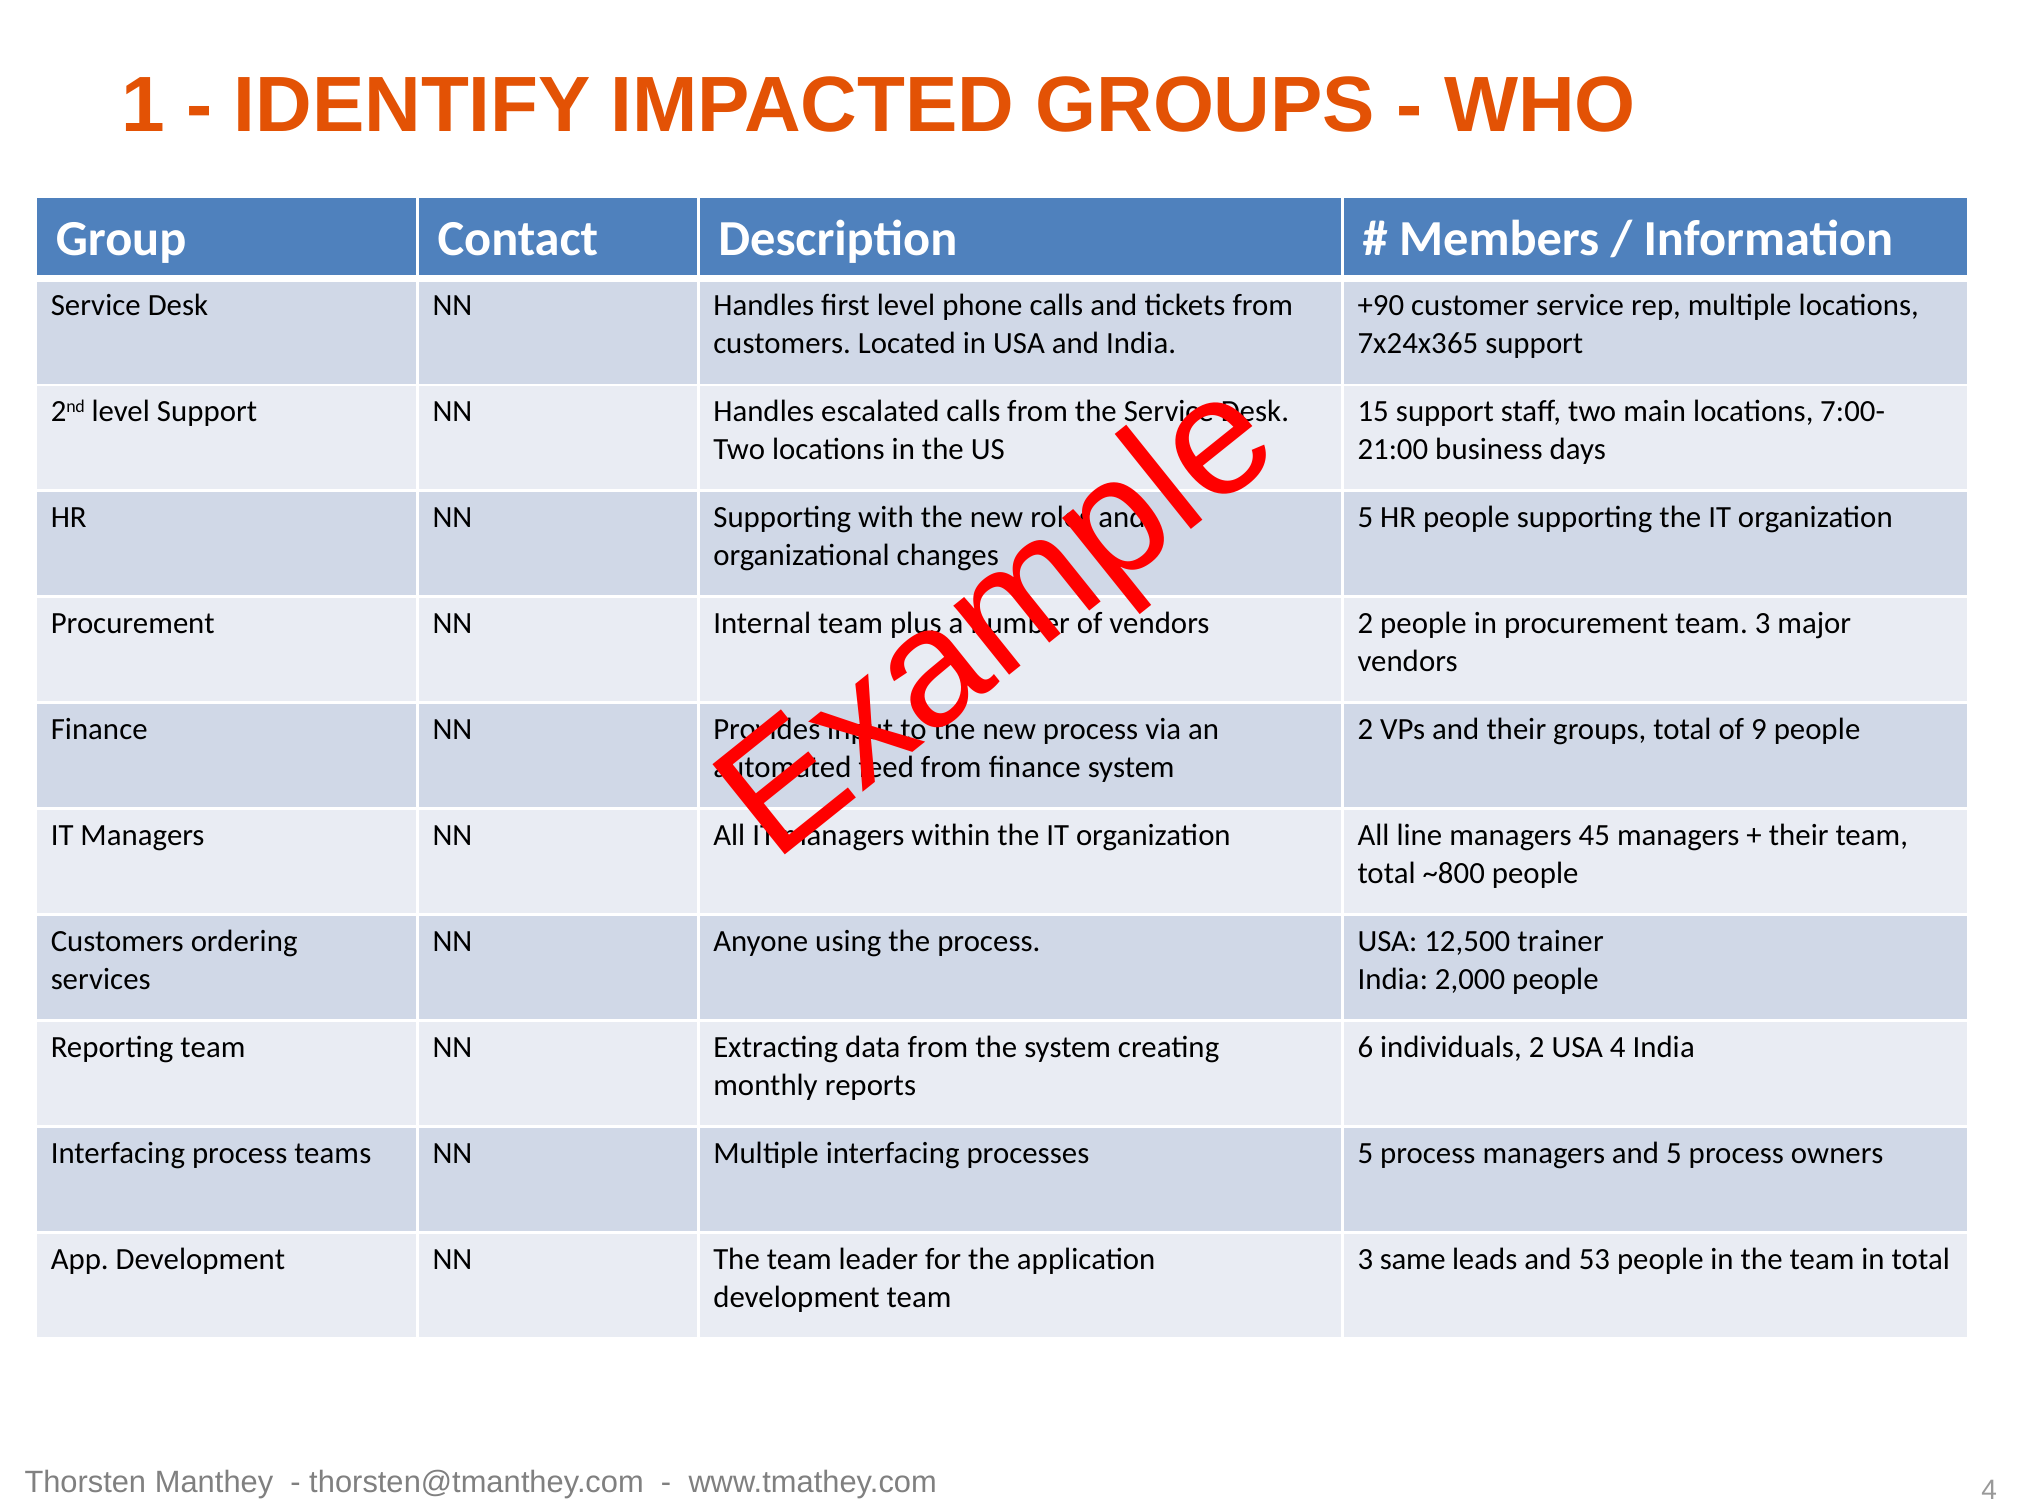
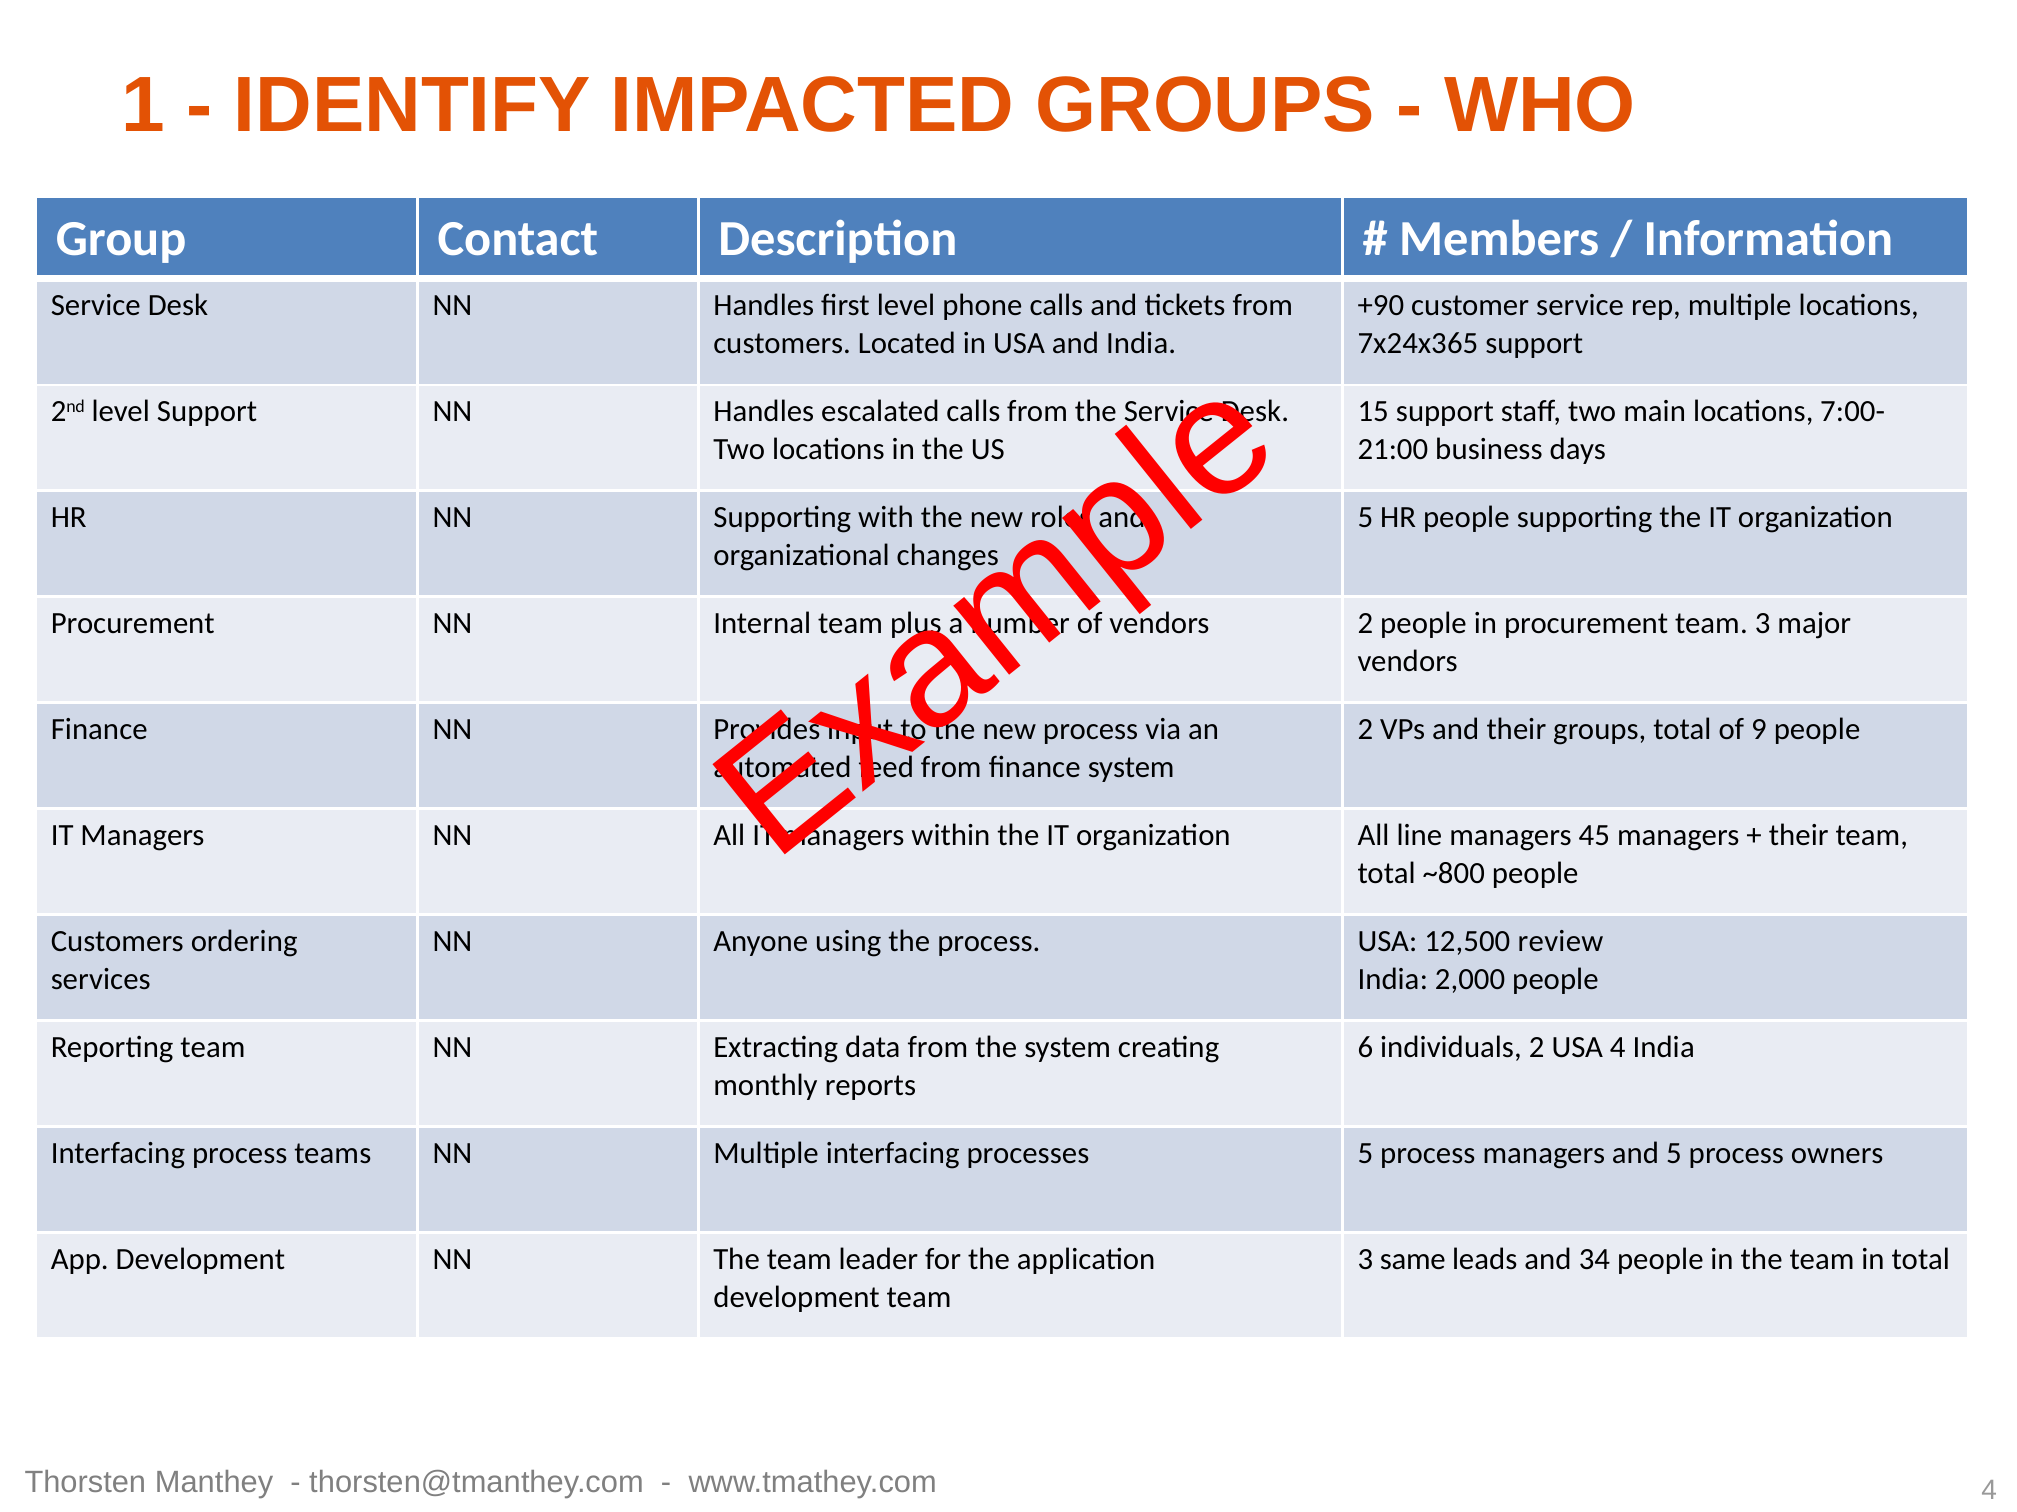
trainer: trainer -> review
53: 53 -> 34
